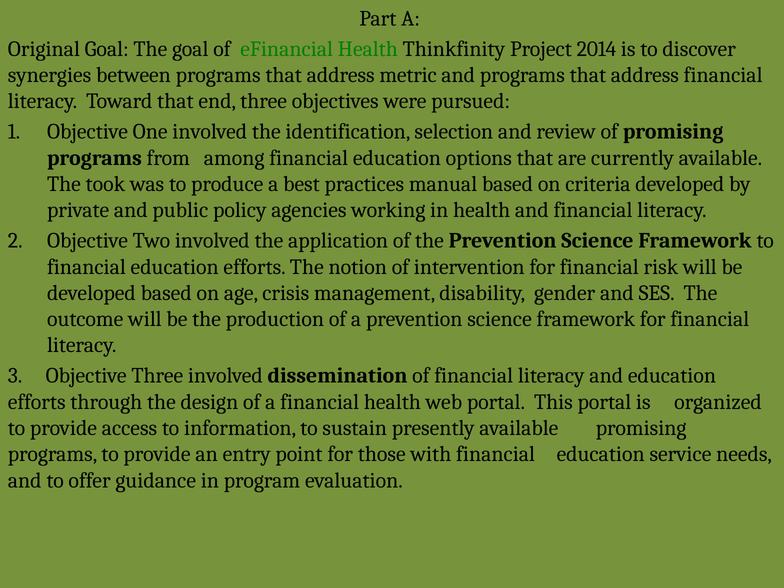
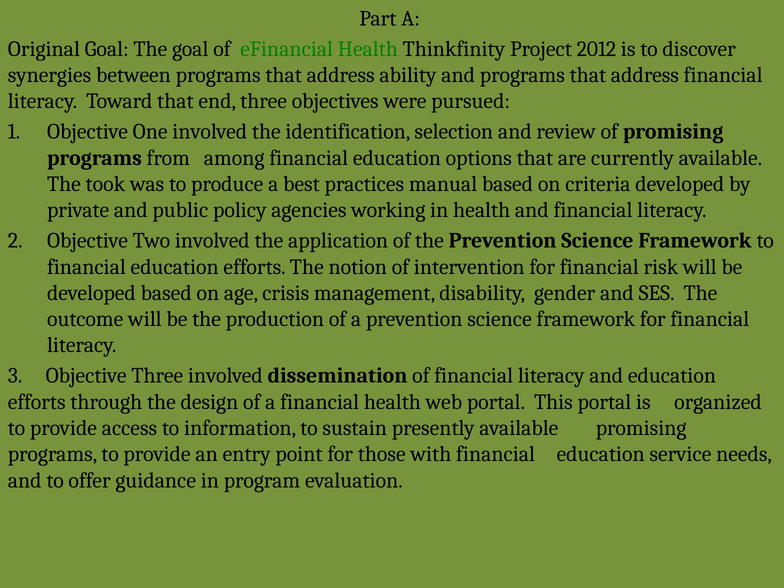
2014: 2014 -> 2012
metric: metric -> ability
